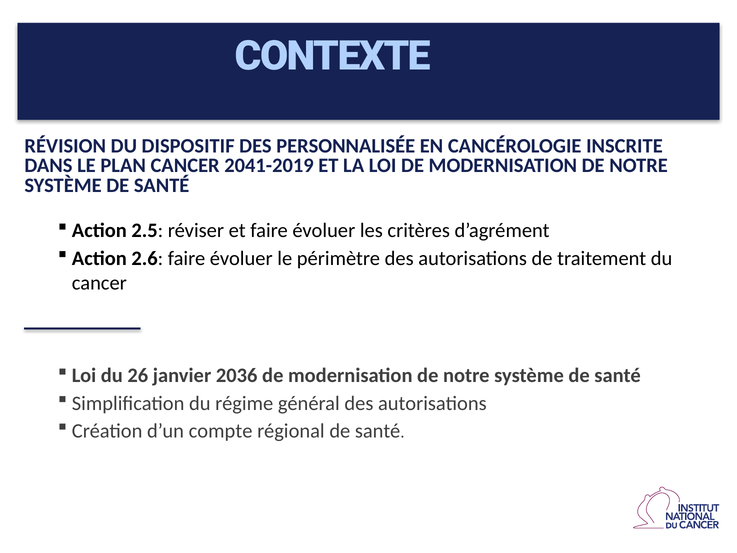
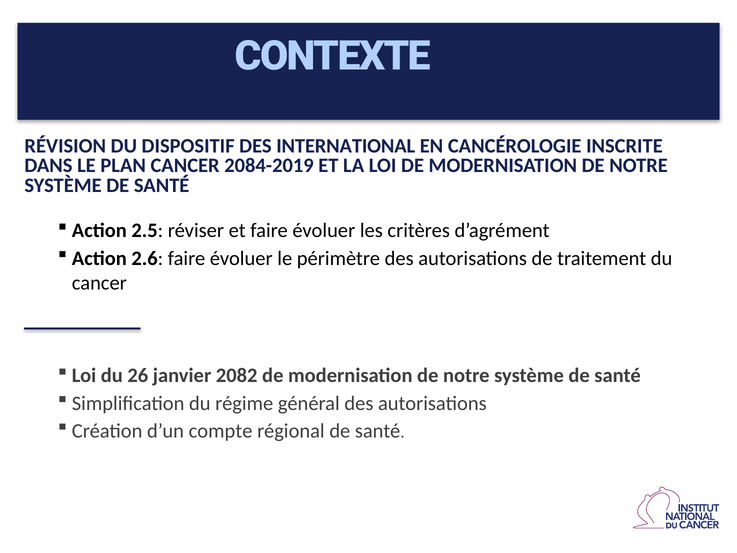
PERSONNALISÉE: PERSONNALISÉE -> INTERNATIONAL
2041-2019: 2041-2019 -> 2084-2019
2036: 2036 -> 2082
